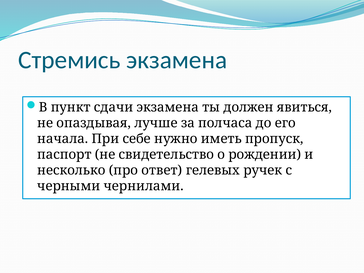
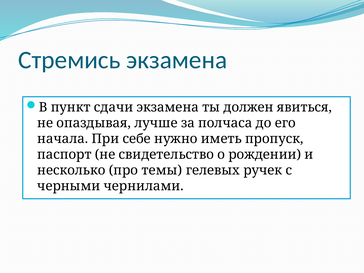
ответ: ответ -> темы
